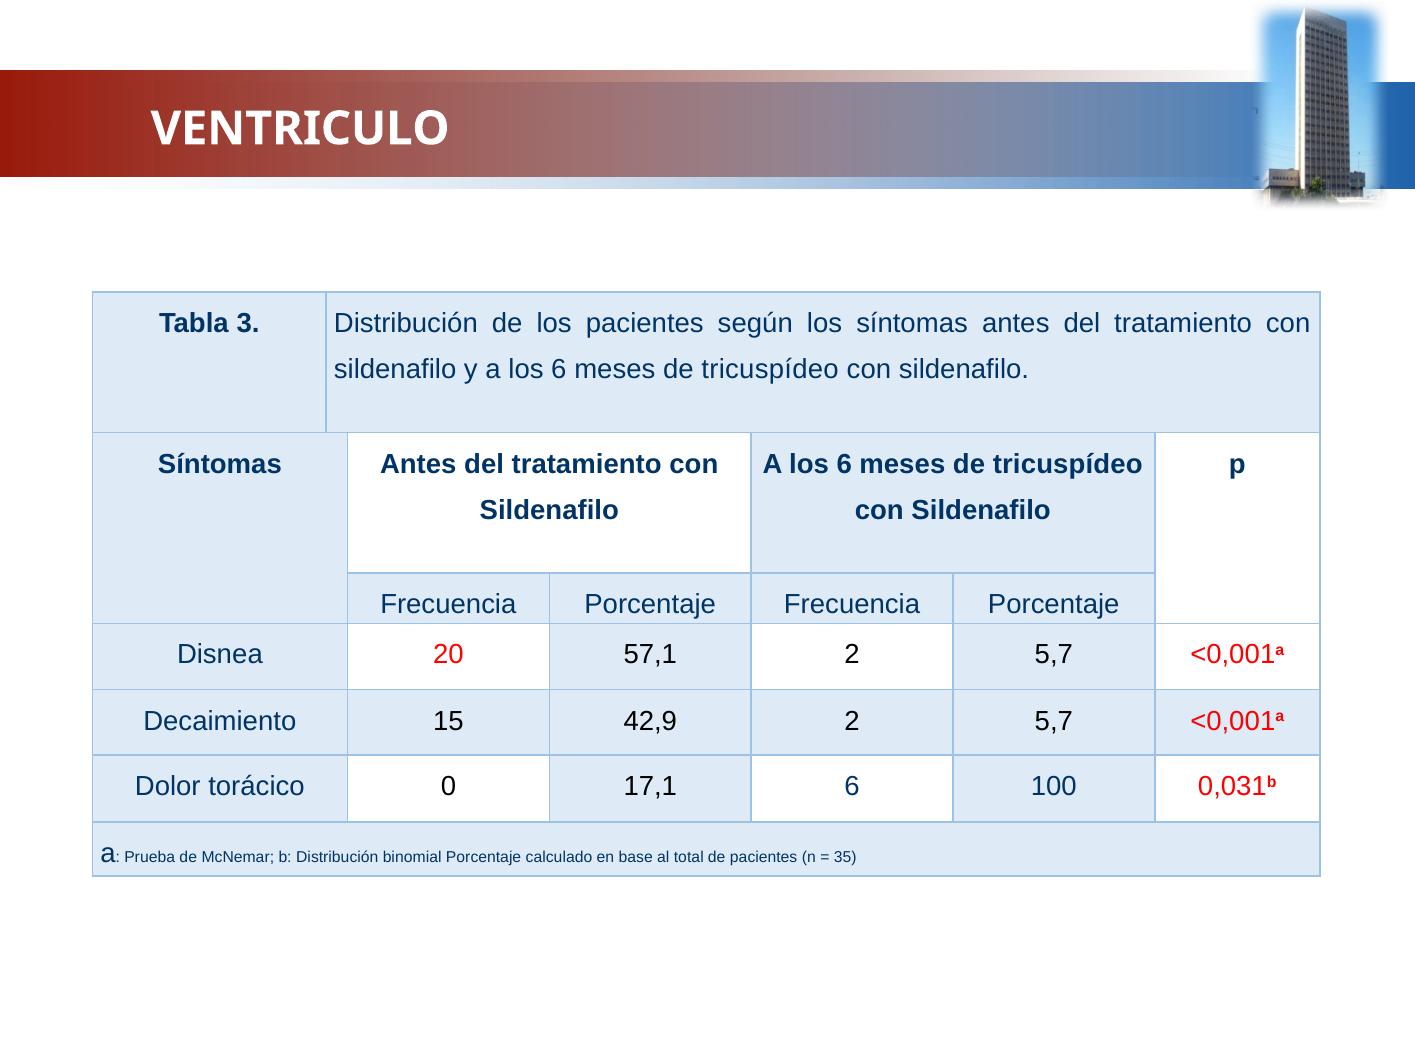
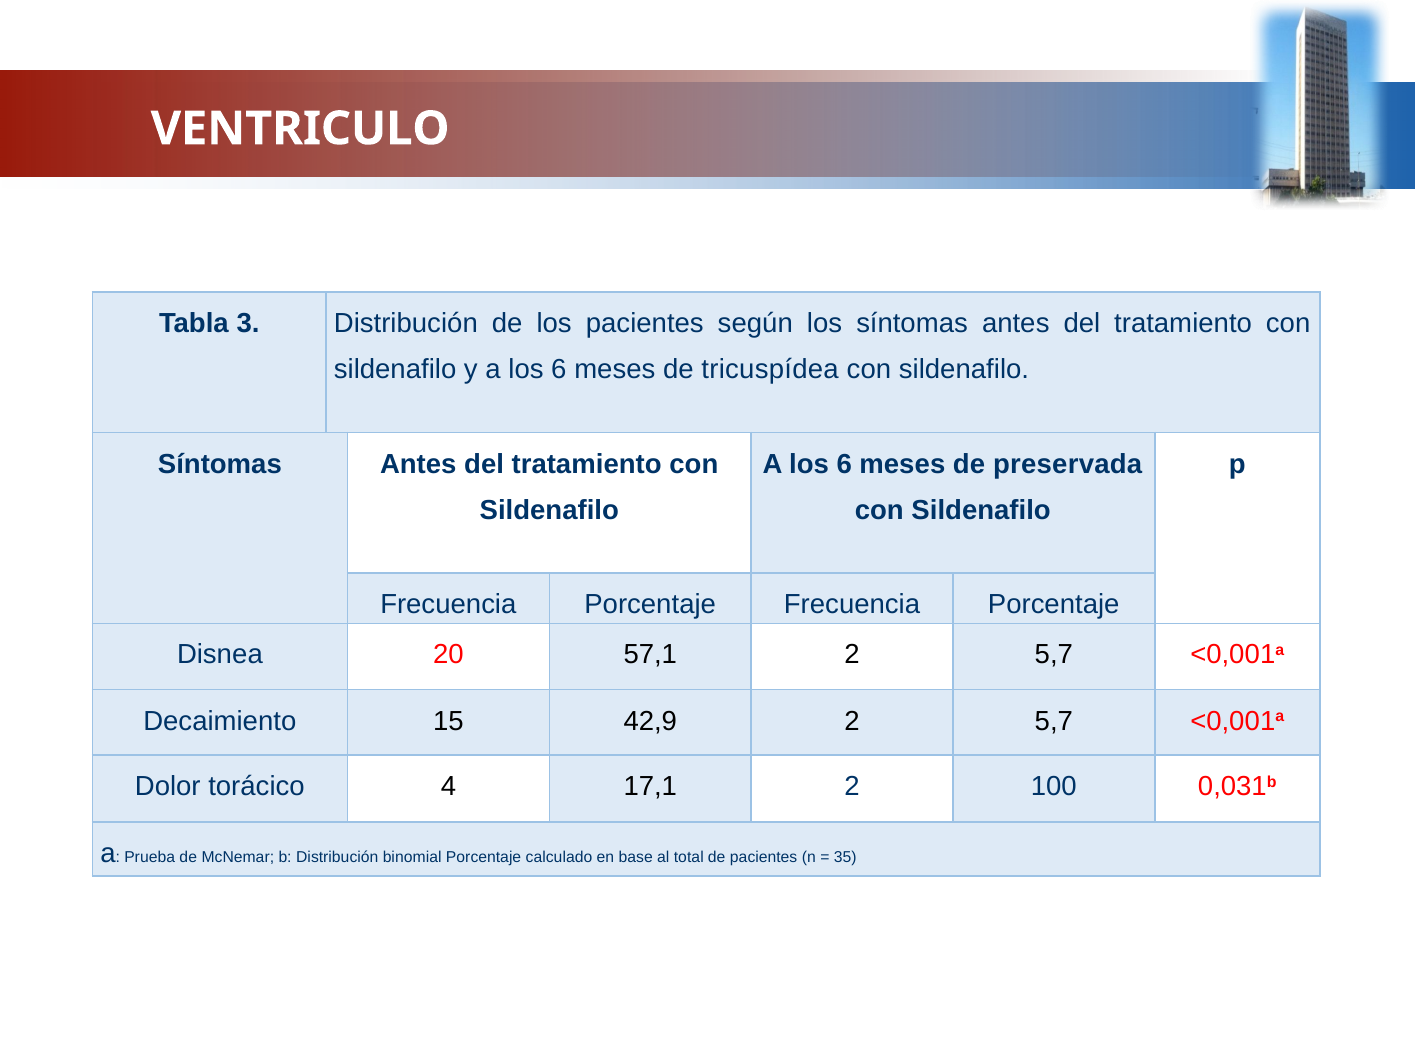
tricuspídeo at (770, 370): tricuspídeo -> tricuspídea
tricuspídeo at (1068, 464): tricuspídeo -> preservada
0: 0 -> 4
17,1 6: 6 -> 2
